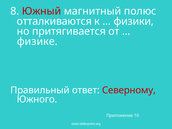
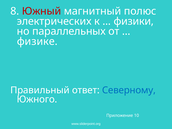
отталкиваются: отталкиваются -> электрических
притягивается: притягивается -> параллельных
Северному colour: red -> blue
